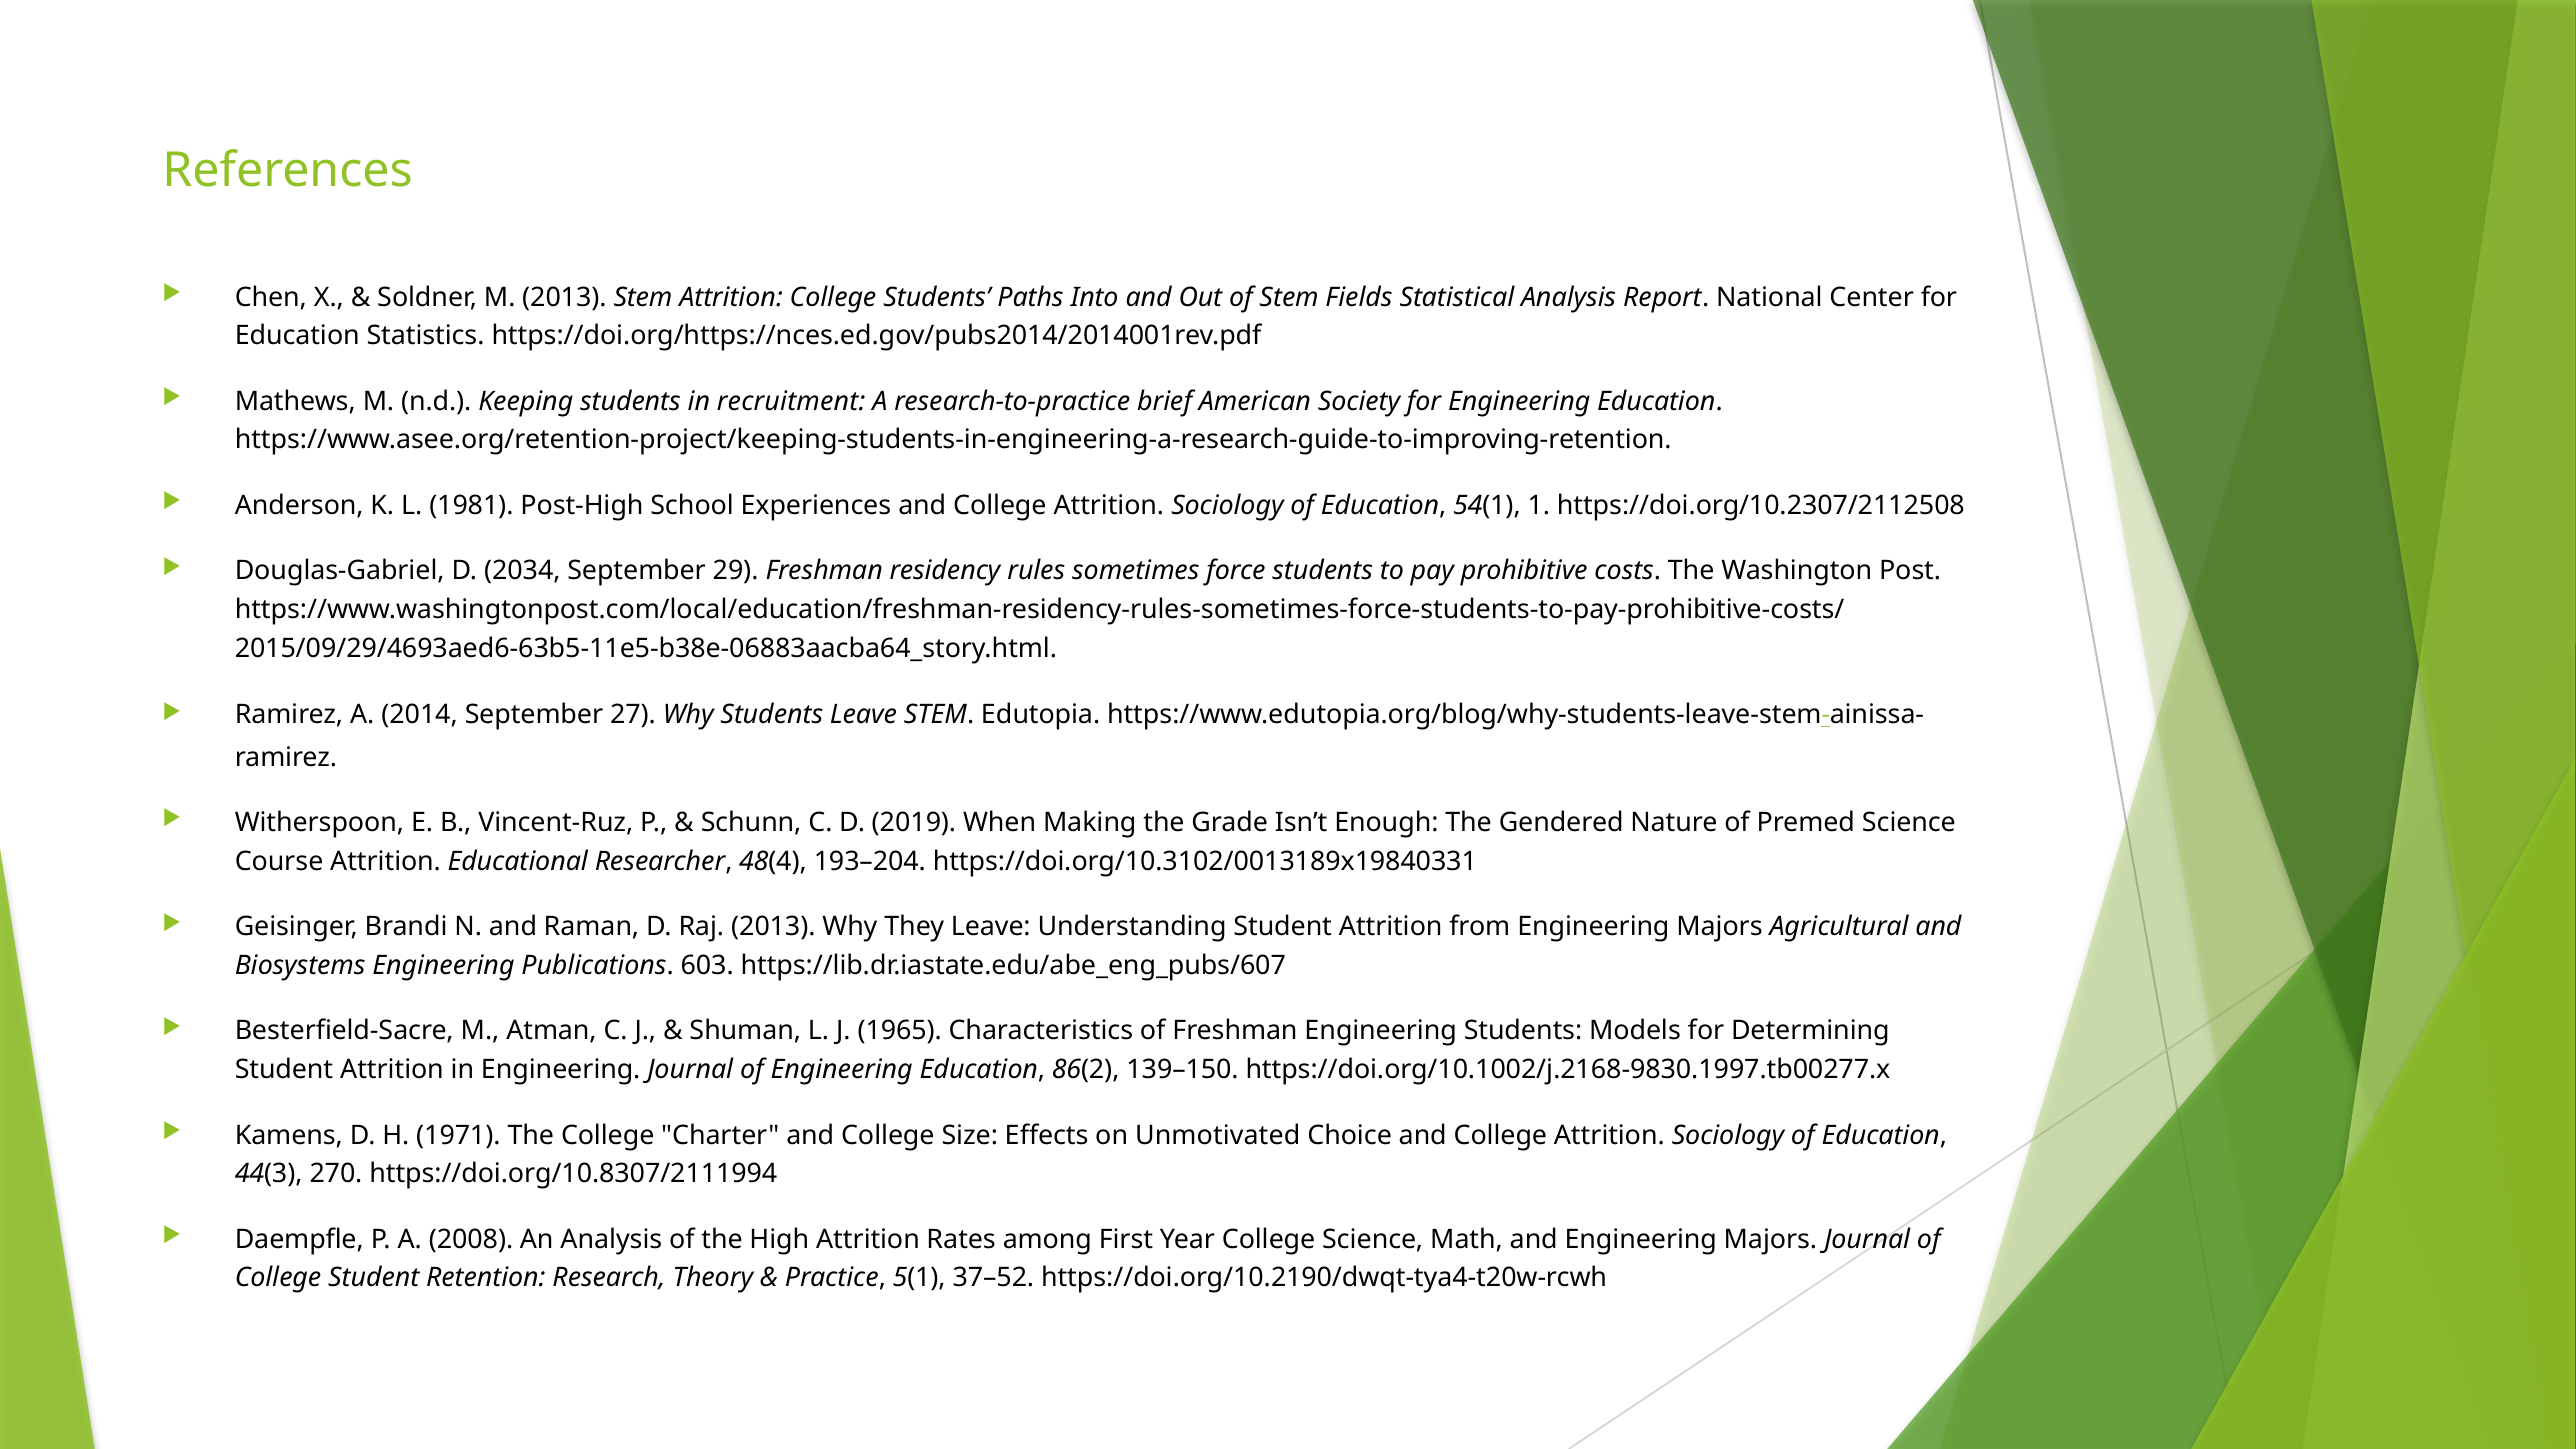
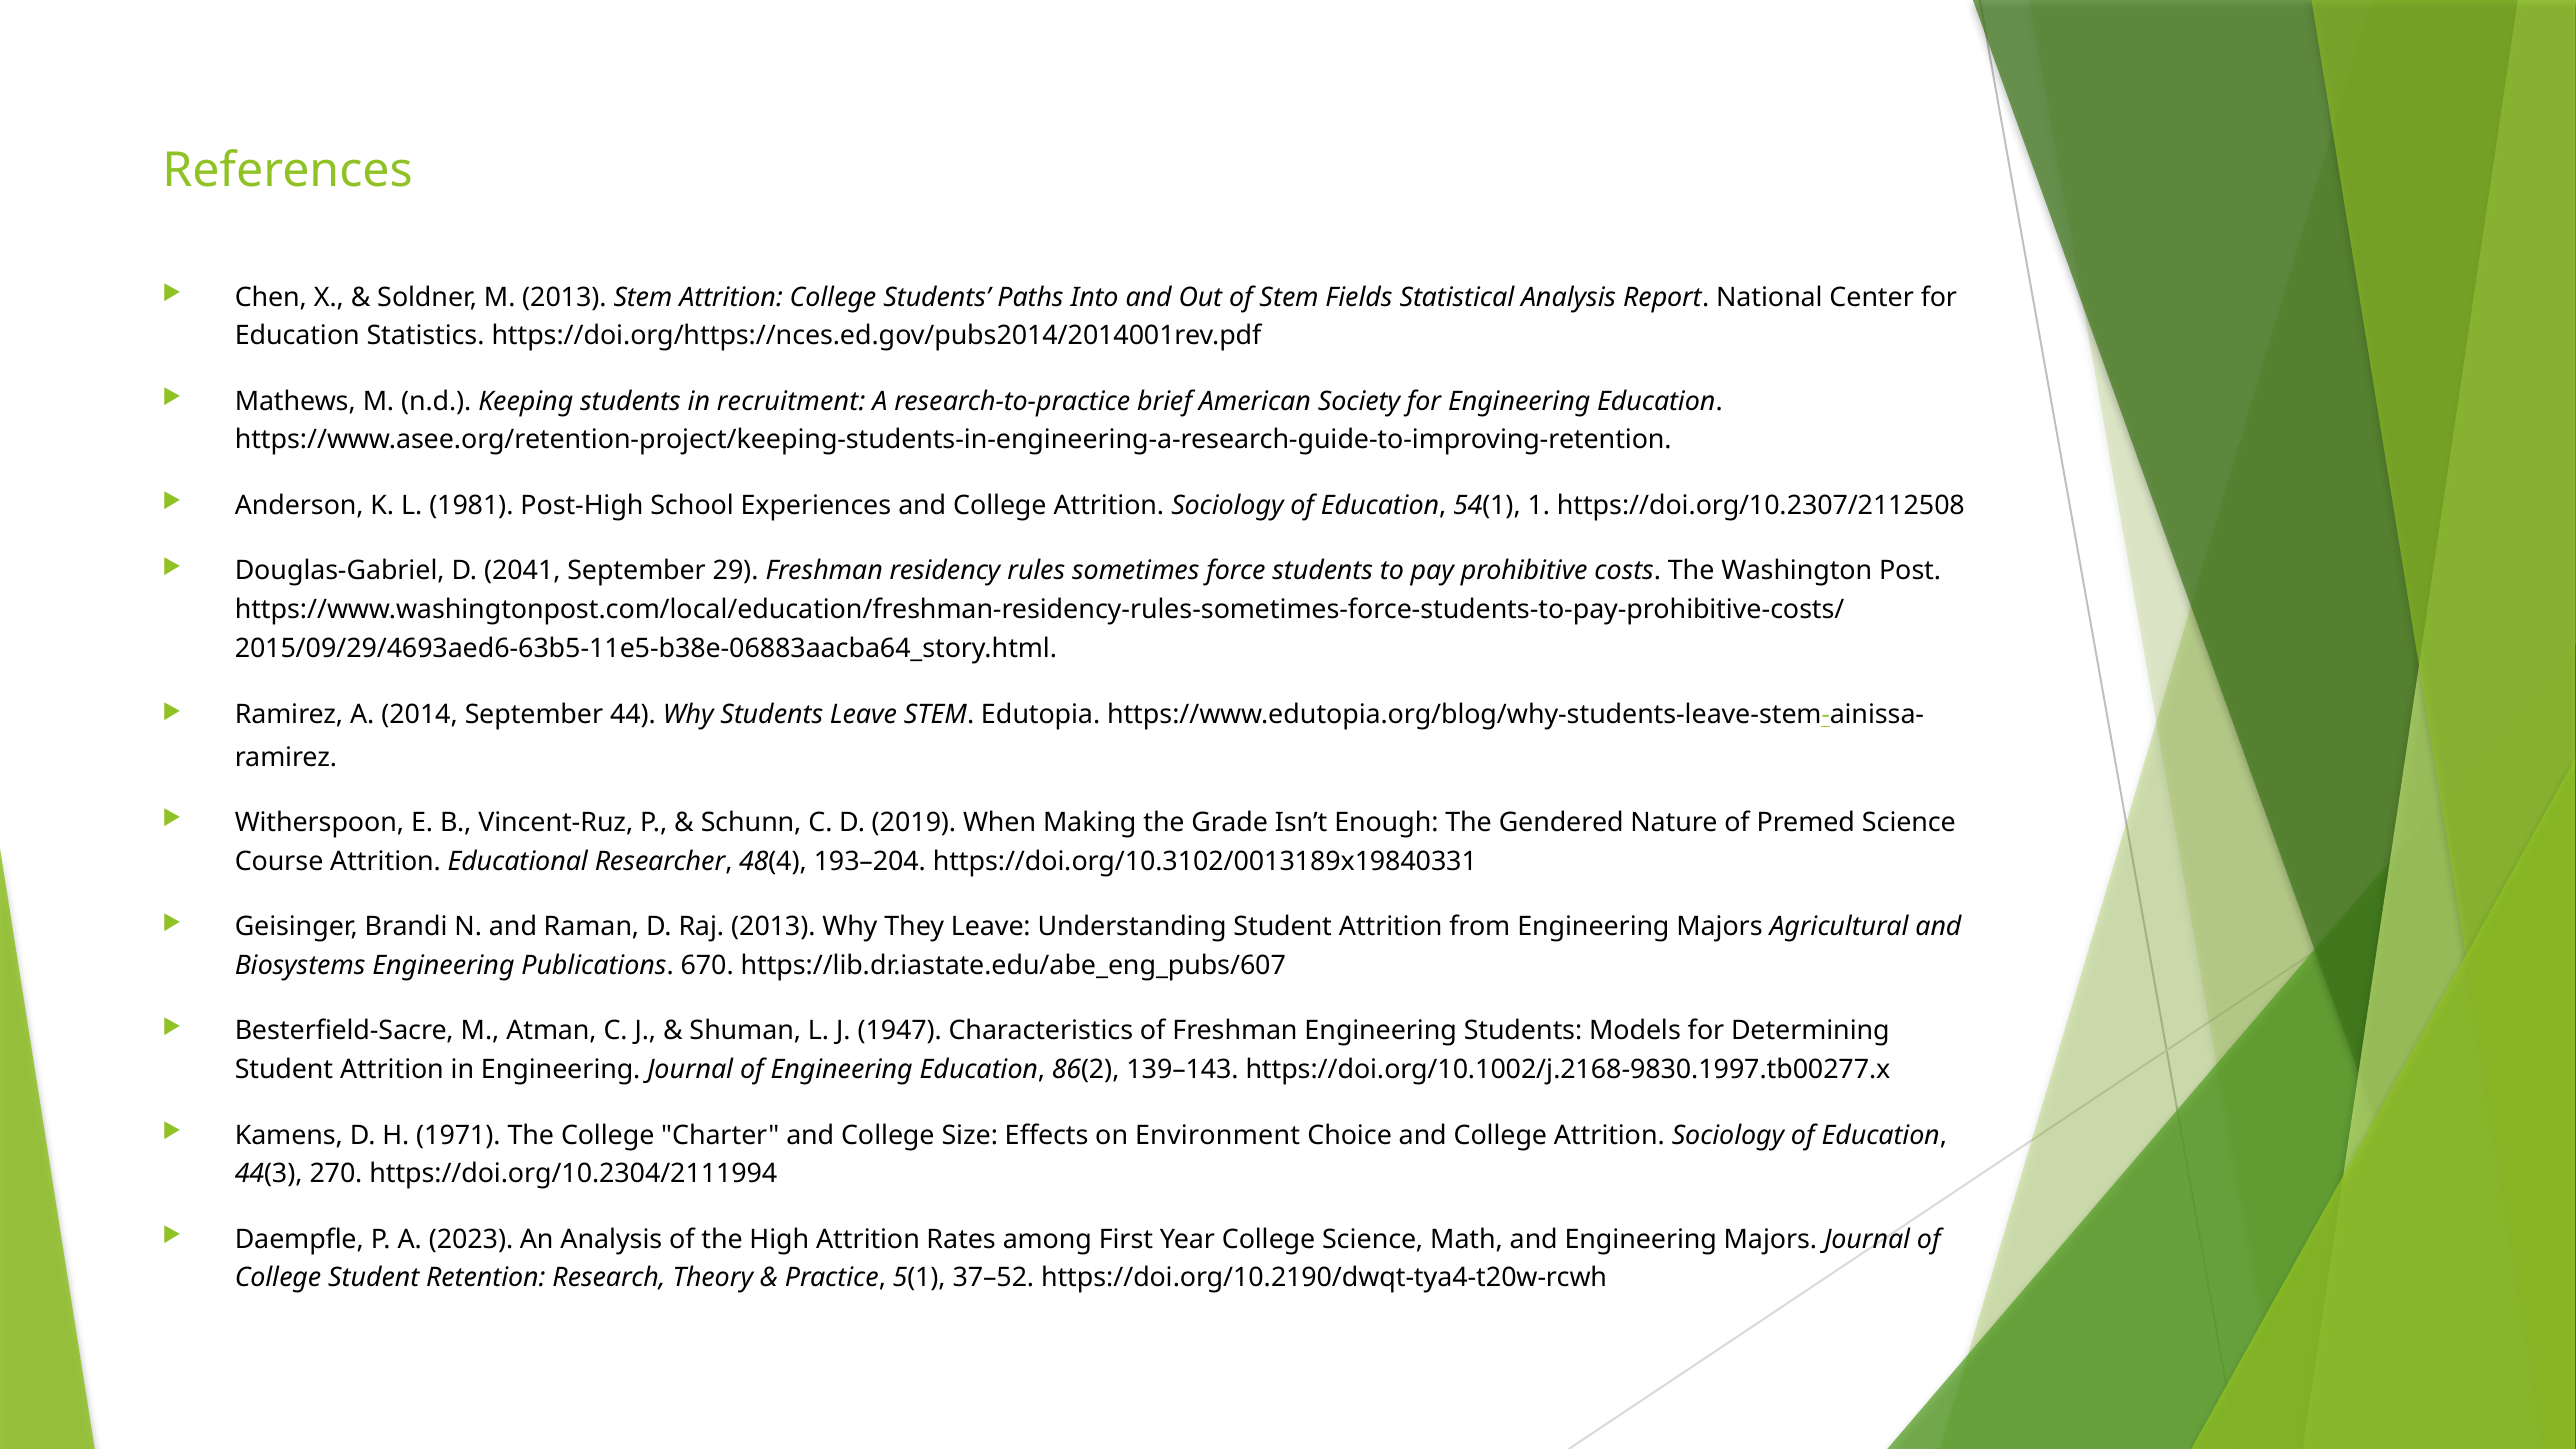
2034: 2034 -> 2041
27: 27 -> 44
603: 603 -> 670
1965: 1965 -> 1947
139–150: 139–150 -> 139–143
Unmotivated: Unmotivated -> Environment
https://doi.org/10.8307/2111994: https://doi.org/10.8307/2111994 -> https://doi.org/10.2304/2111994
2008: 2008 -> 2023
